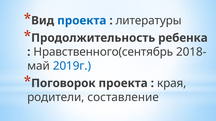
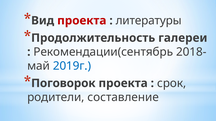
проекта at (82, 21) colour: blue -> red
ребенка: ребенка -> галереи
Нравственного(сентябрь: Нравственного(сентябрь -> Рекомендации(сентябрь
края: края -> срок
